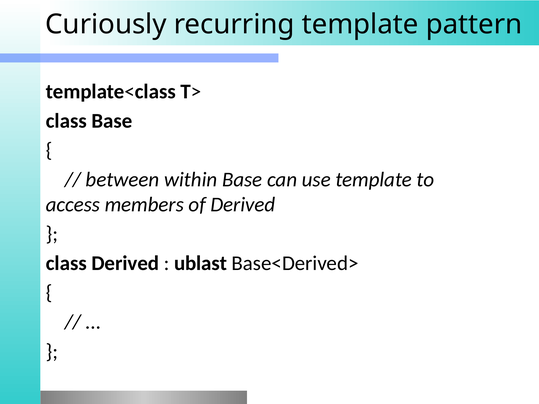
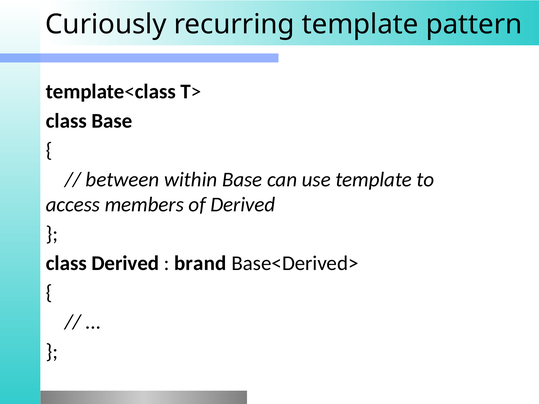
ublast: ublast -> brand
